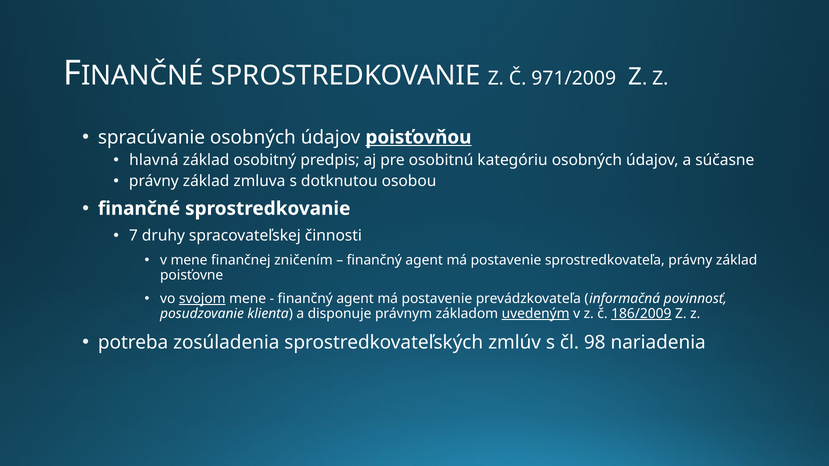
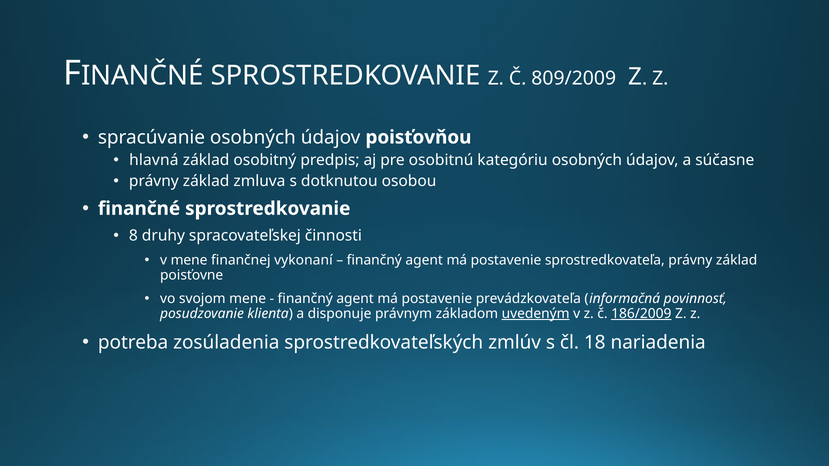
971/2009: 971/2009 -> 809/2009
poisťovňou underline: present -> none
7: 7 -> 8
zničením: zničením -> vykonaní
svojom underline: present -> none
98: 98 -> 18
